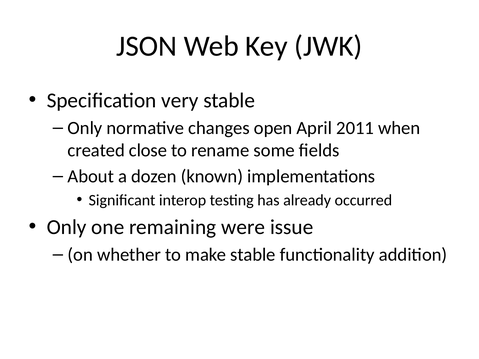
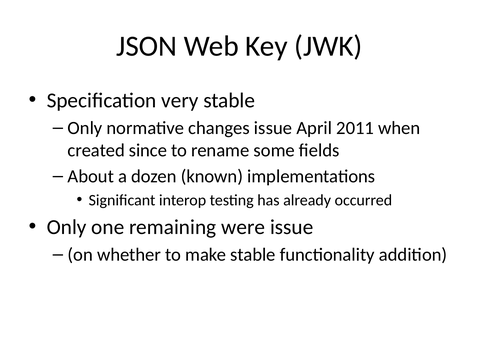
changes open: open -> issue
close: close -> since
